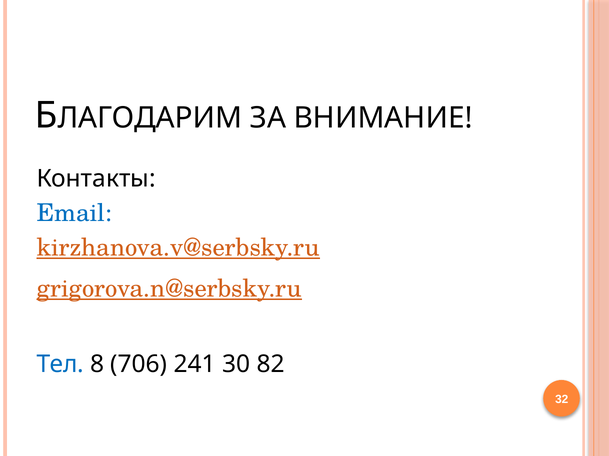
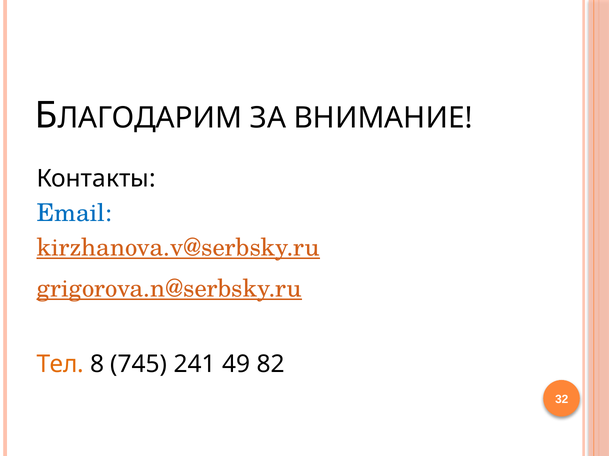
Тел colour: blue -> orange
706: 706 -> 745
30: 30 -> 49
